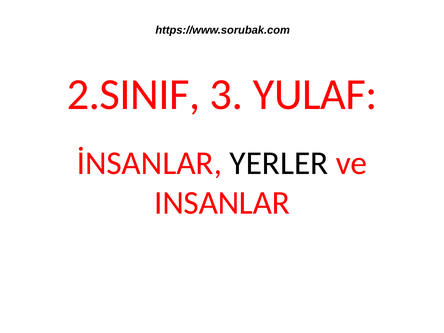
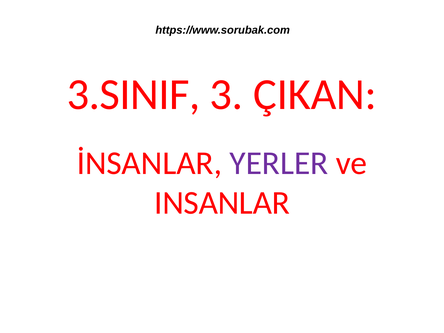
2.SINIF: 2.SINIF -> 3.SINIF
YULAF: YULAF -> ÇIKAN
YERLER colour: black -> purple
